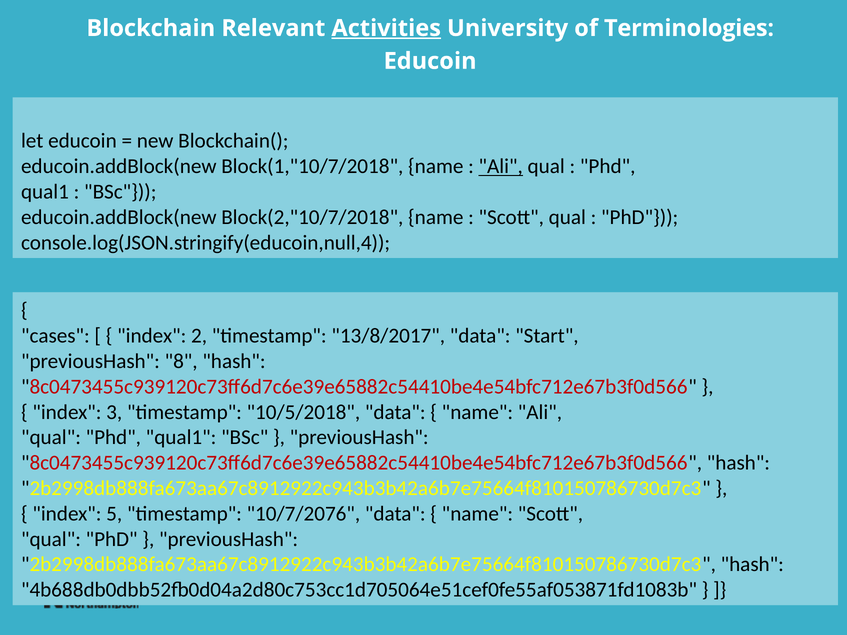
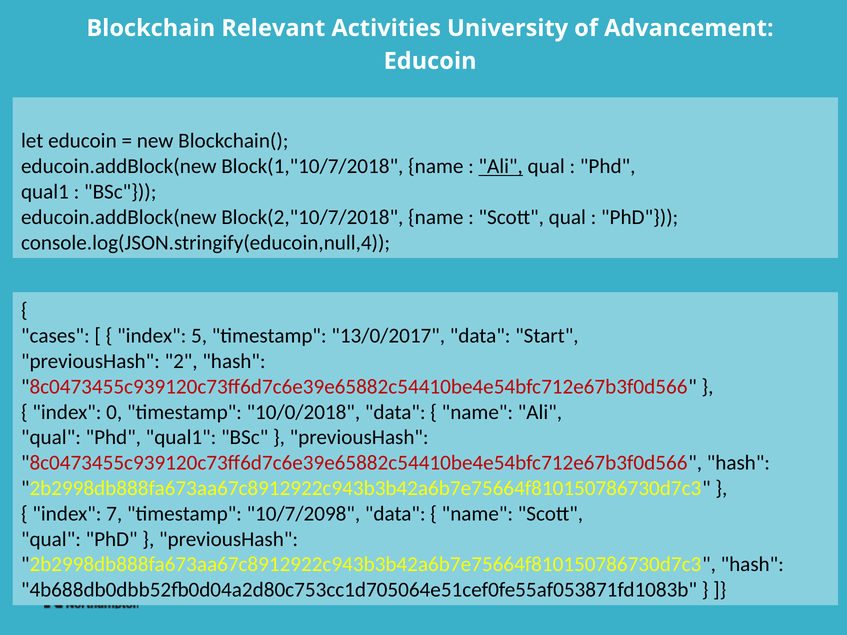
Activities underline: present -> none
Terminologies: Terminologies -> Advancement
2: 2 -> 5
13/8/2017: 13/8/2017 -> 13/0/2017
8: 8 -> 2
3: 3 -> 0
10/5/2018: 10/5/2018 -> 10/0/2018
5: 5 -> 7
10/7/2076: 10/7/2076 -> 10/7/2098
